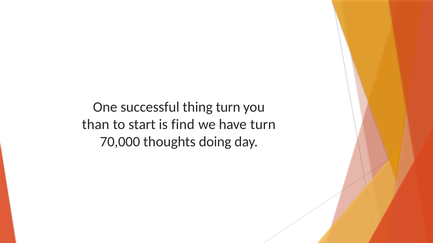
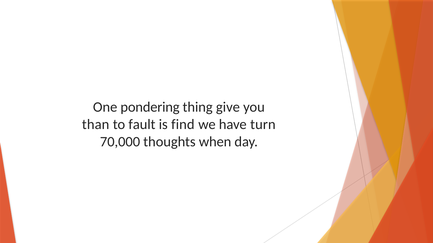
successful: successful -> pondering
thing turn: turn -> give
start: start -> fault
doing: doing -> when
